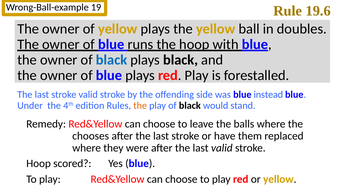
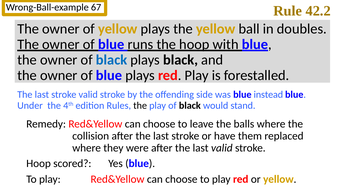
19: 19 -> 67
19.6: 19.6 -> 42.2
the at (140, 106) colour: orange -> black
chooses: chooses -> collision
